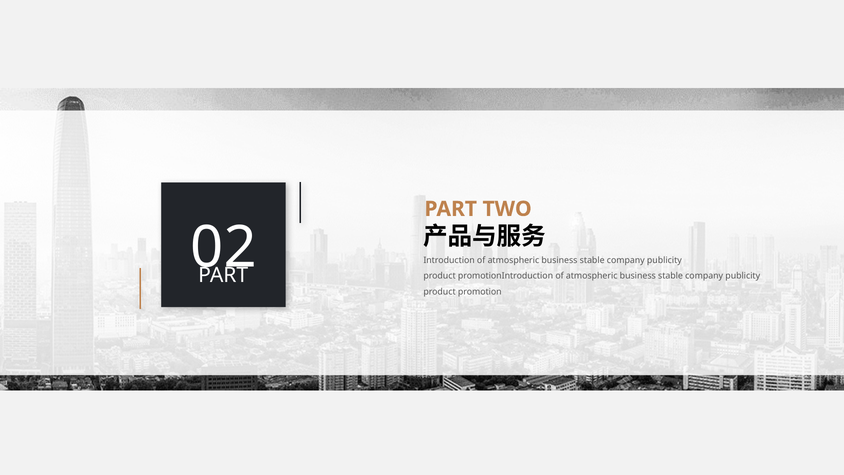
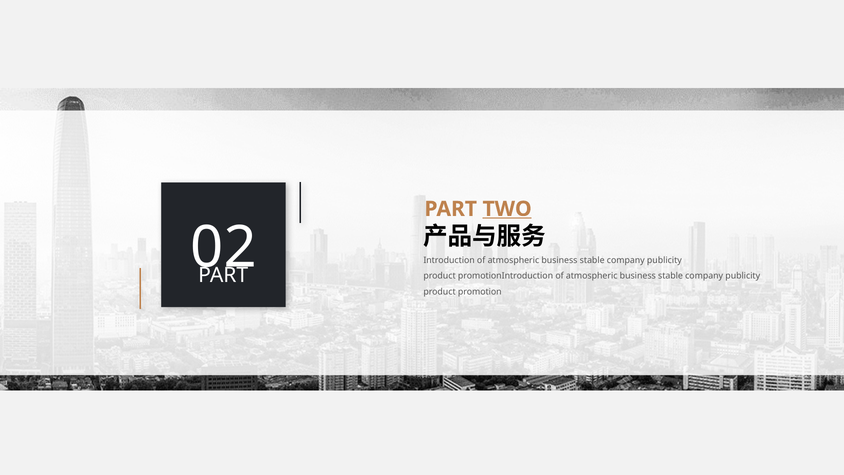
TWO underline: none -> present
